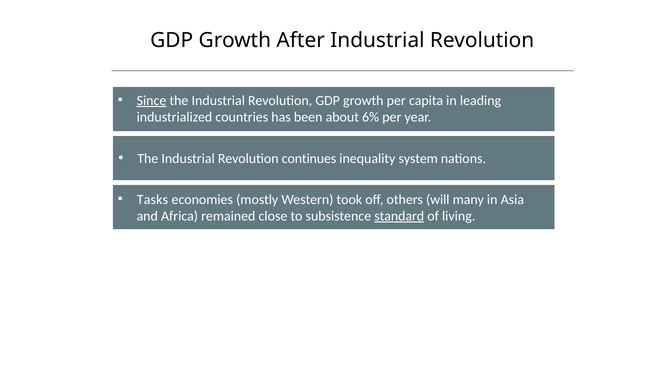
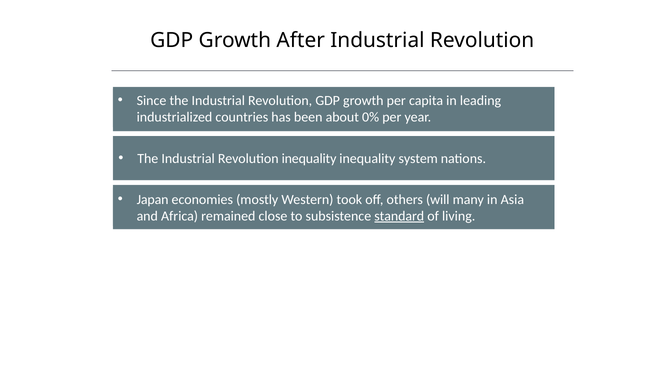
Since underline: present -> none
6%: 6% -> 0%
Revolution continues: continues -> inequality
Tasks: Tasks -> Japan
